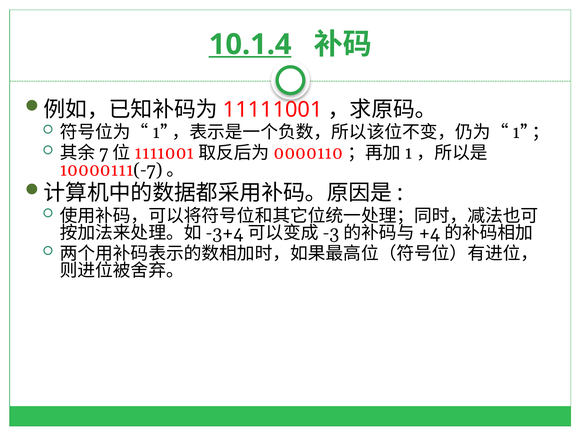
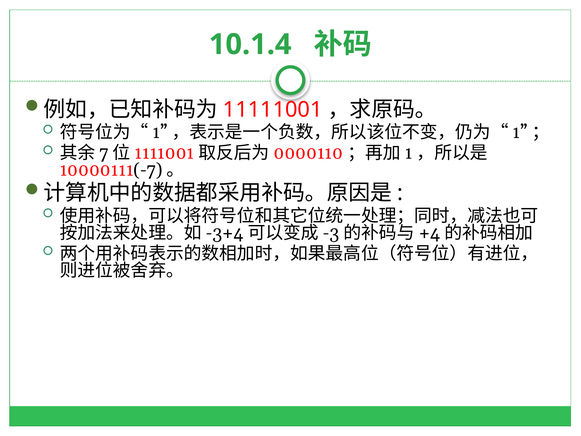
10.1.4 underline: present -> none
